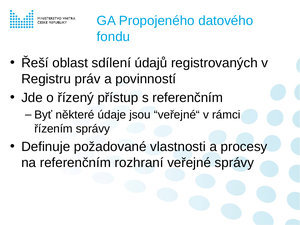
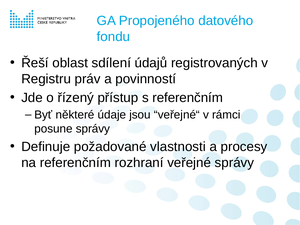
řízením: řízením -> posune
